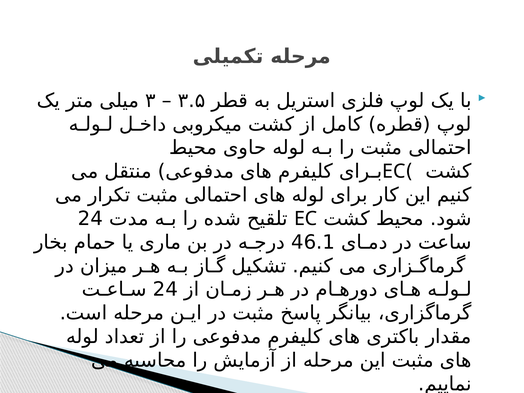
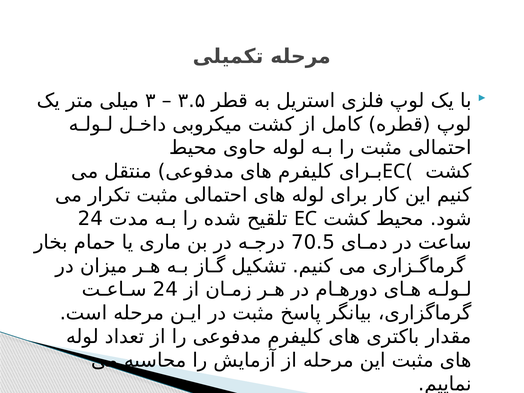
46.1: 46.1 -> 70.5
